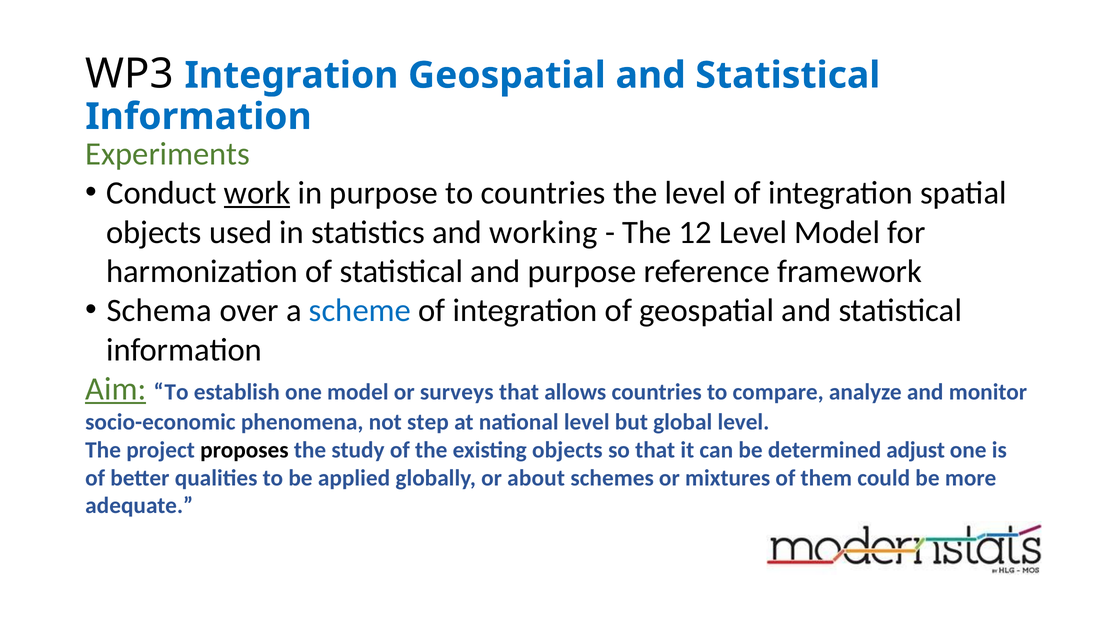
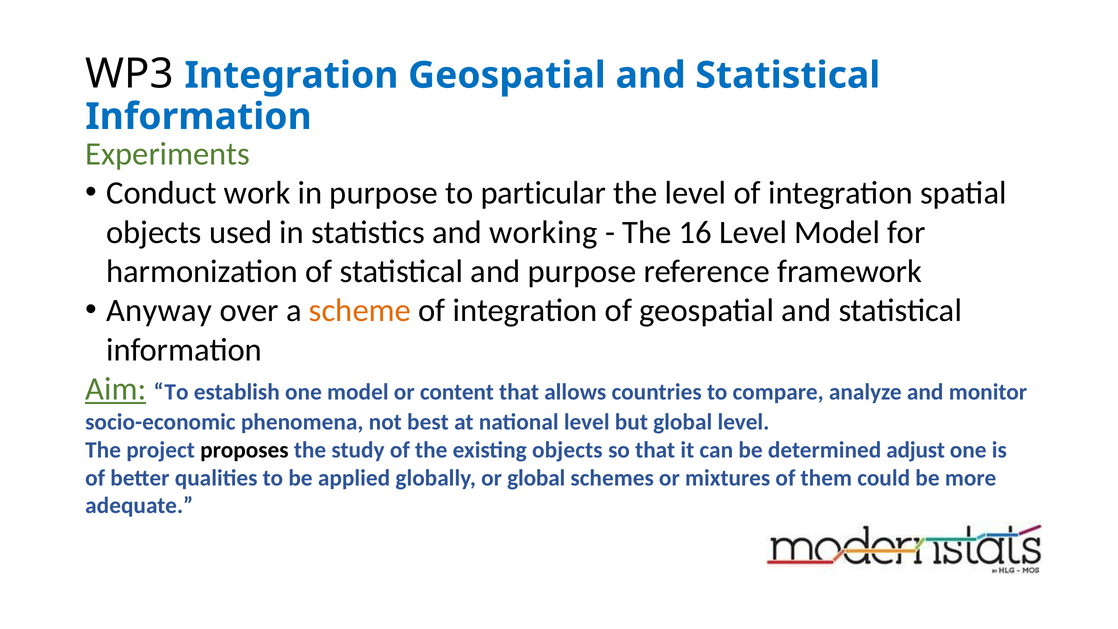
work underline: present -> none
to countries: countries -> particular
12: 12 -> 16
Schema: Schema -> Anyway
scheme colour: blue -> orange
surveys: surveys -> content
step: step -> best
or about: about -> global
